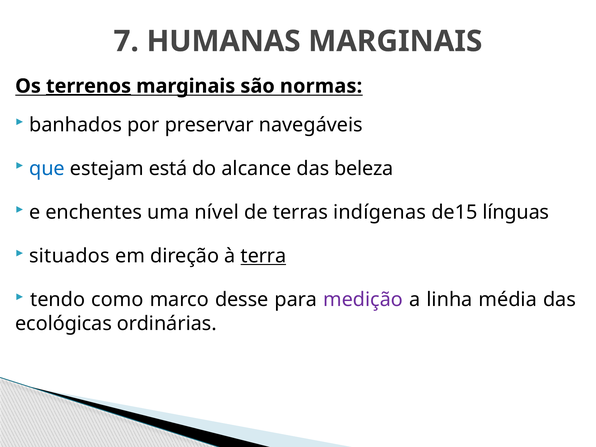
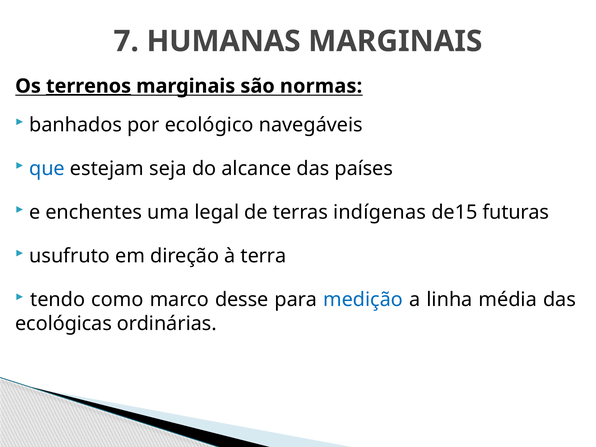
preservar: preservar -> ecológico
está: está -> seja
beleza: beleza -> países
nível: nível -> legal
línguas: línguas -> futuras
situados: situados -> usufruto
terra underline: present -> none
medição colour: purple -> blue
